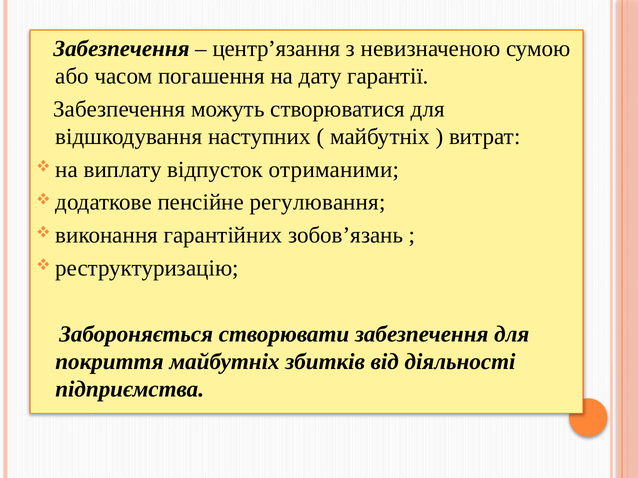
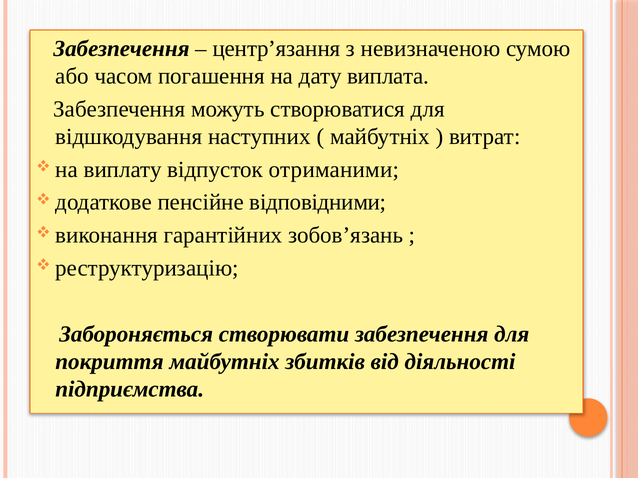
гарантії: гарантії -> виплата
регулювання: регулювання -> відповідними
